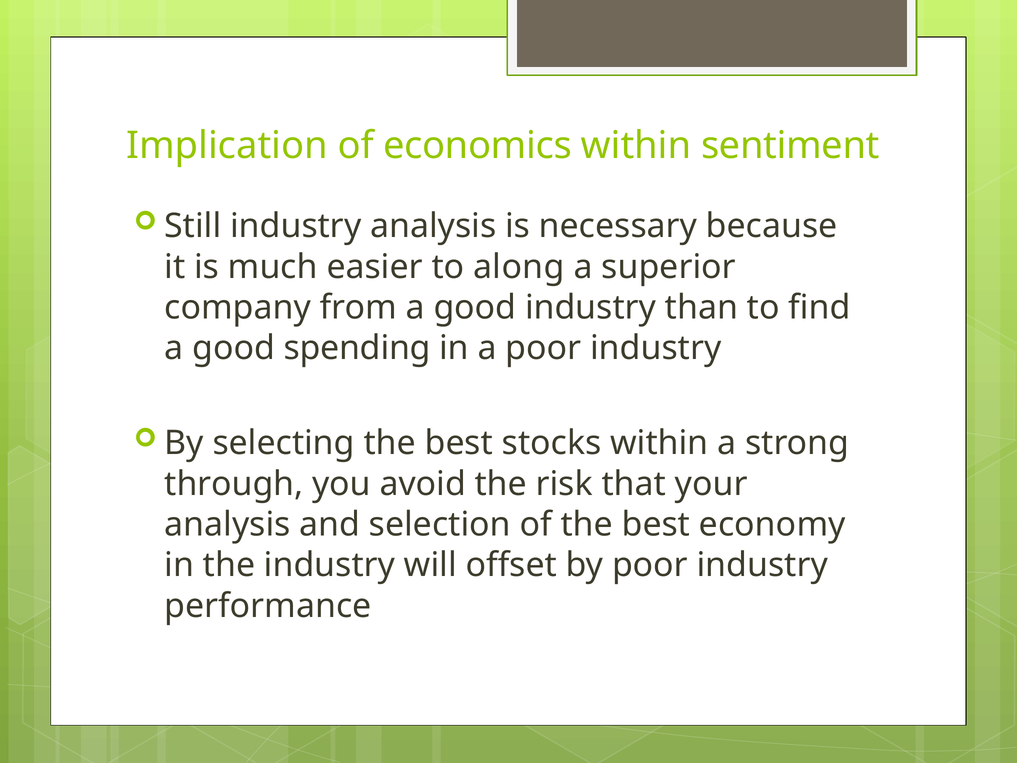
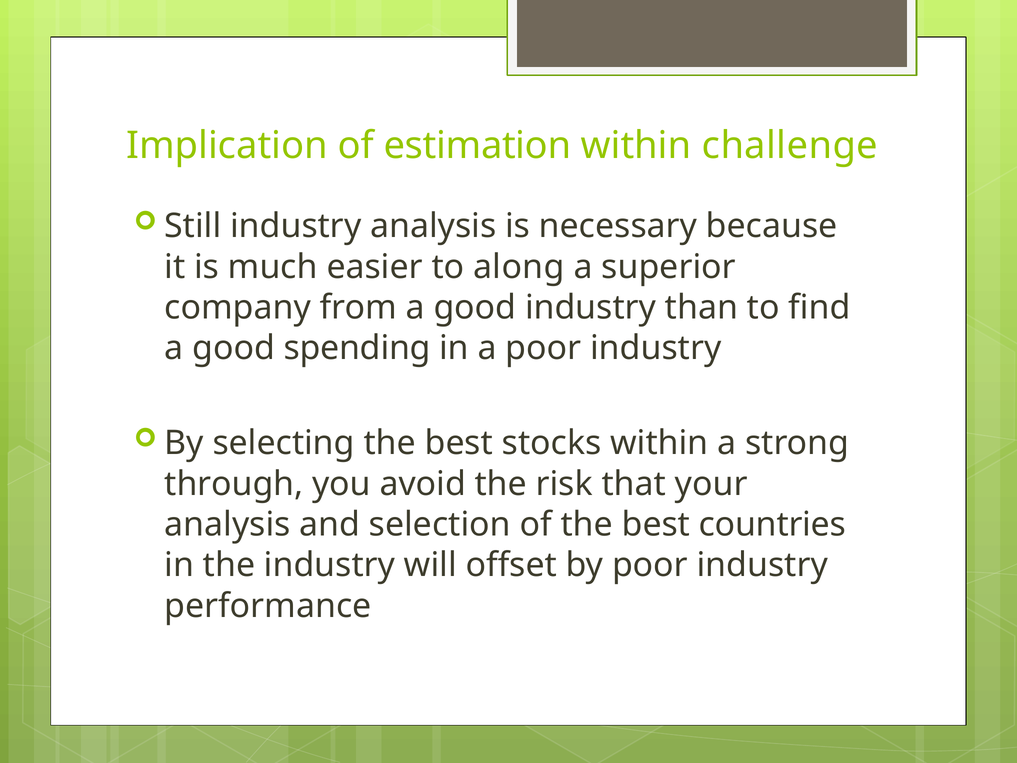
economics: economics -> estimation
sentiment: sentiment -> challenge
economy: economy -> countries
